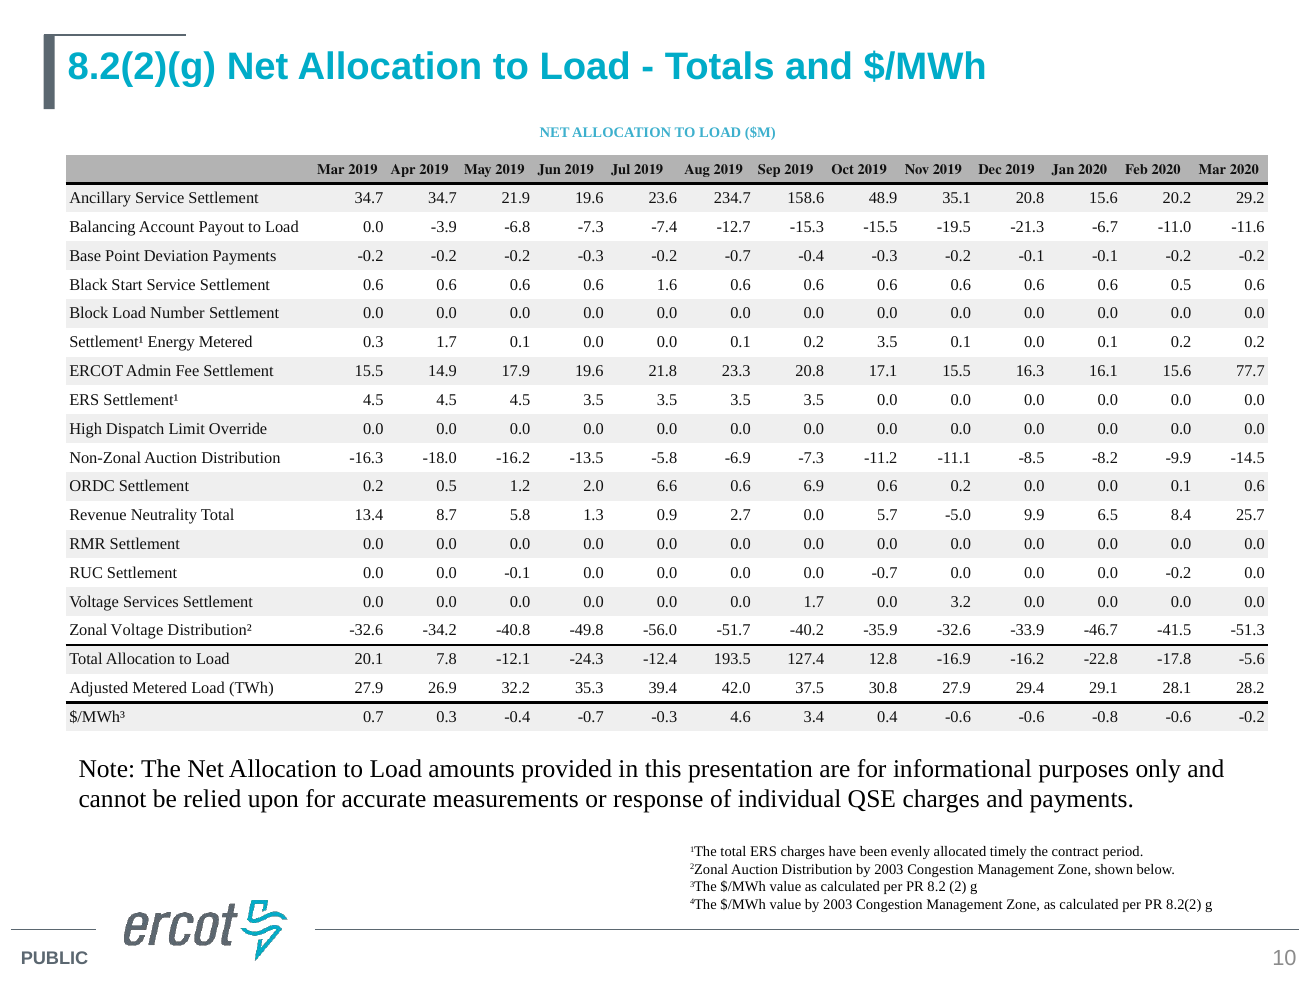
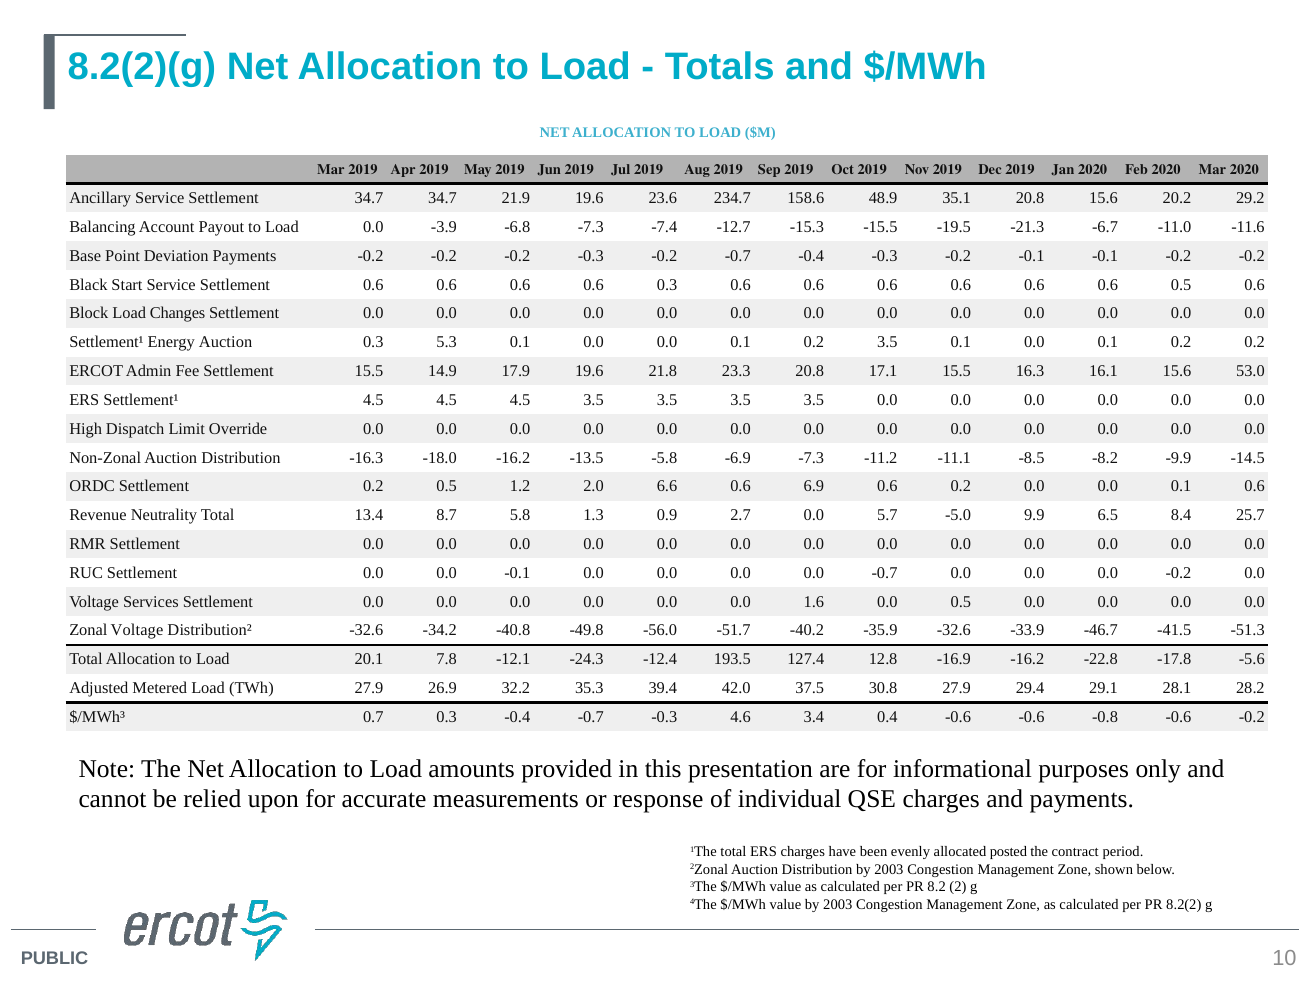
0.6 1.6: 1.6 -> 0.3
Number: Number -> Changes
Energy Metered: Metered -> Auction
0.3 1.7: 1.7 -> 5.3
77.7: 77.7 -> 53.0
0.0 1.7: 1.7 -> 1.6
0.0 3.2: 3.2 -> 0.5
timely: timely -> posted
